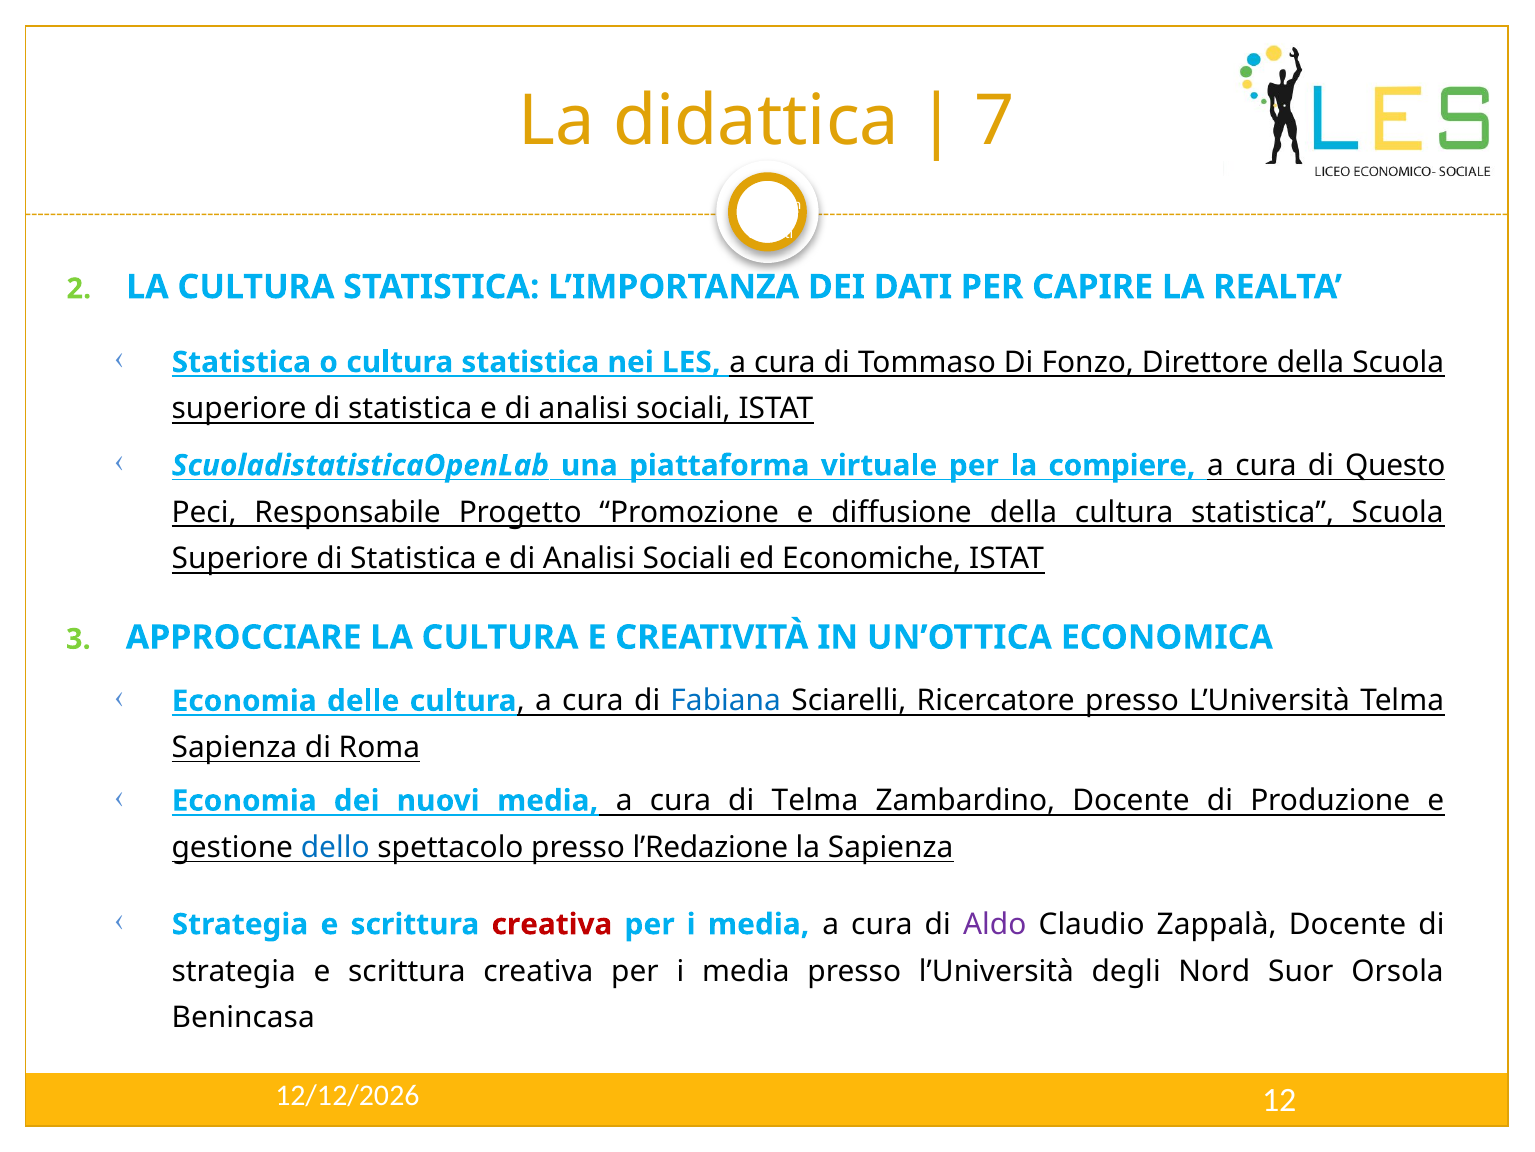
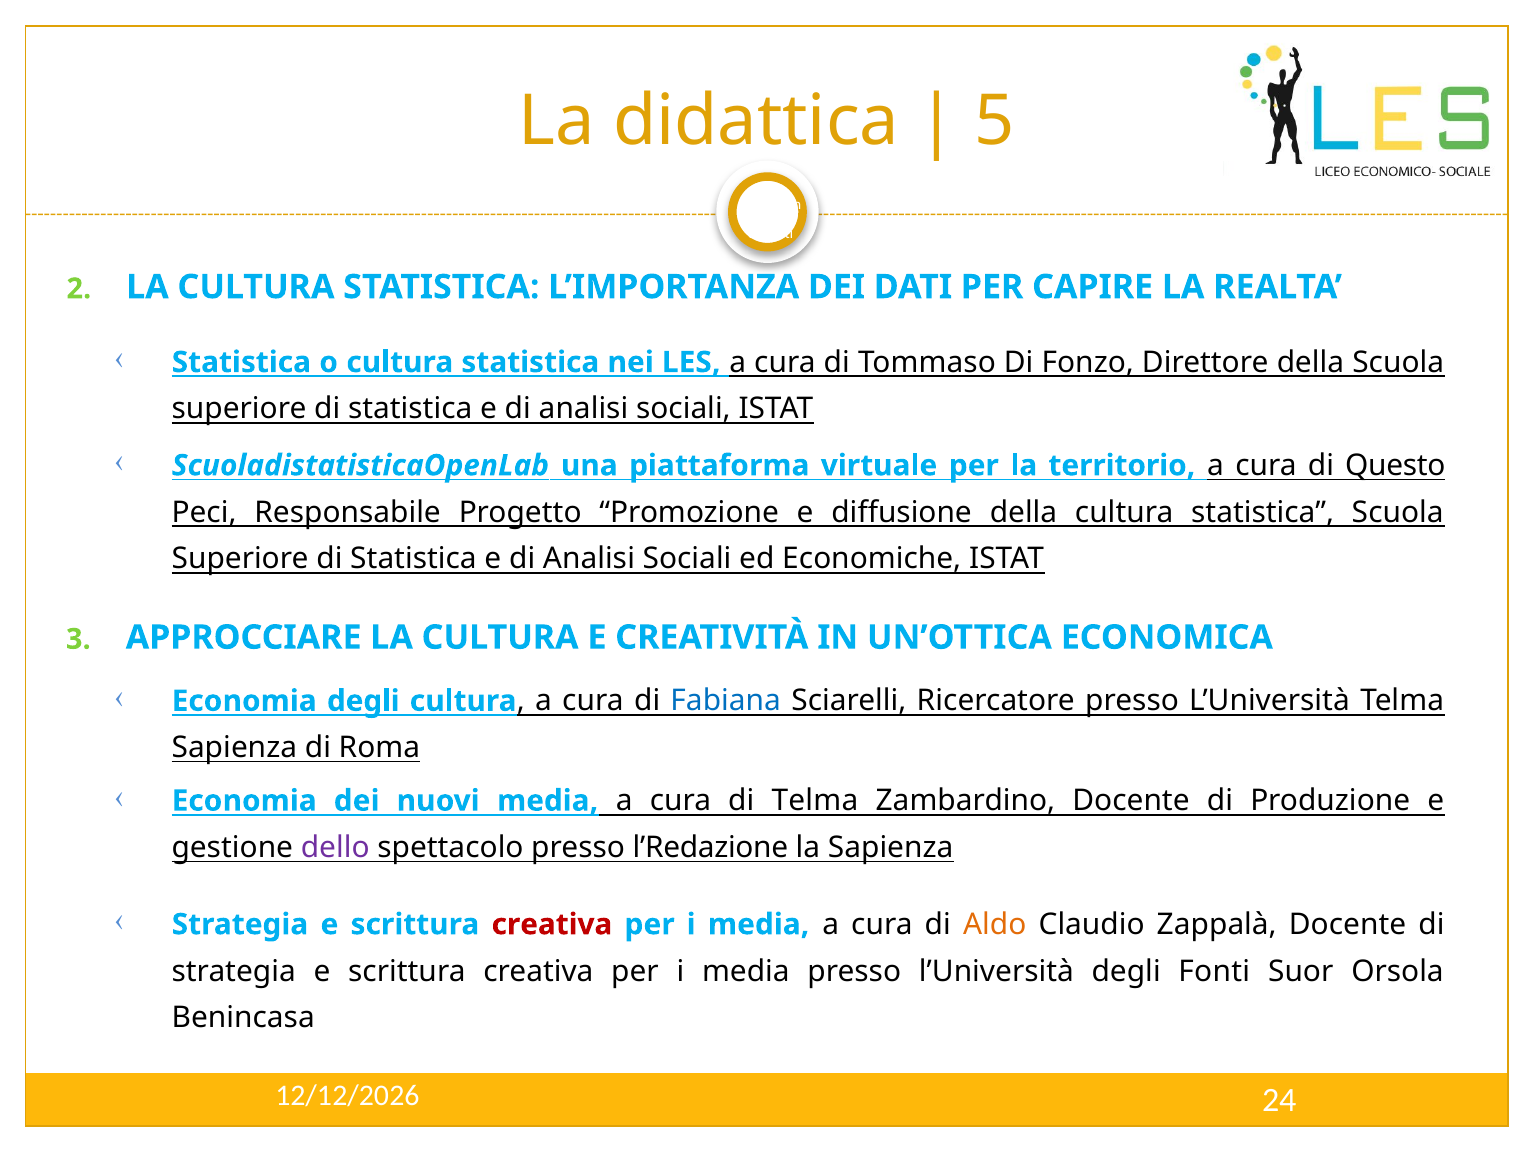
7: 7 -> 5
compiere: compiere -> territorio
Economia delle: delle -> degli
dello colour: blue -> purple
Aldo colour: purple -> orange
Nord: Nord -> Fonti
12: 12 -> 24
